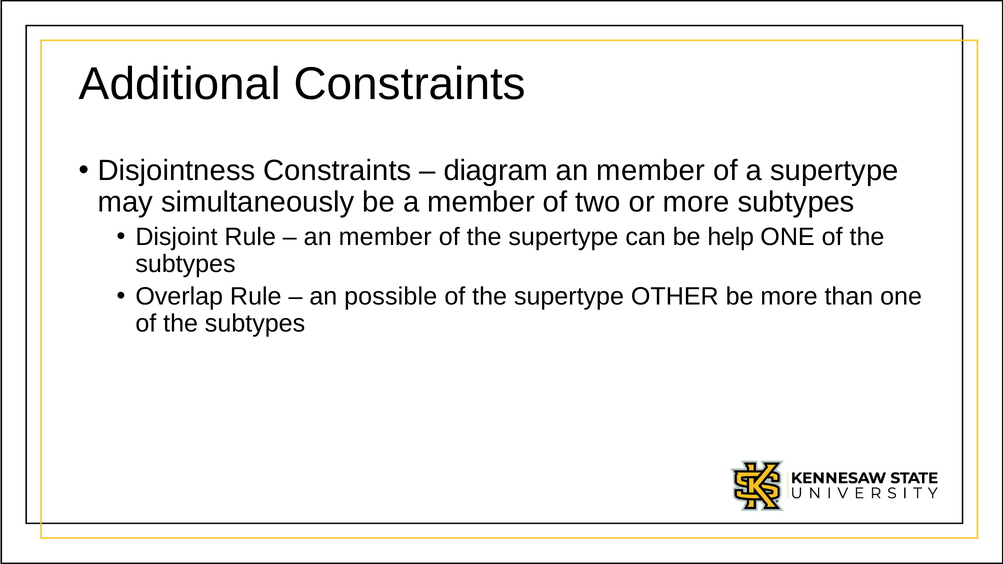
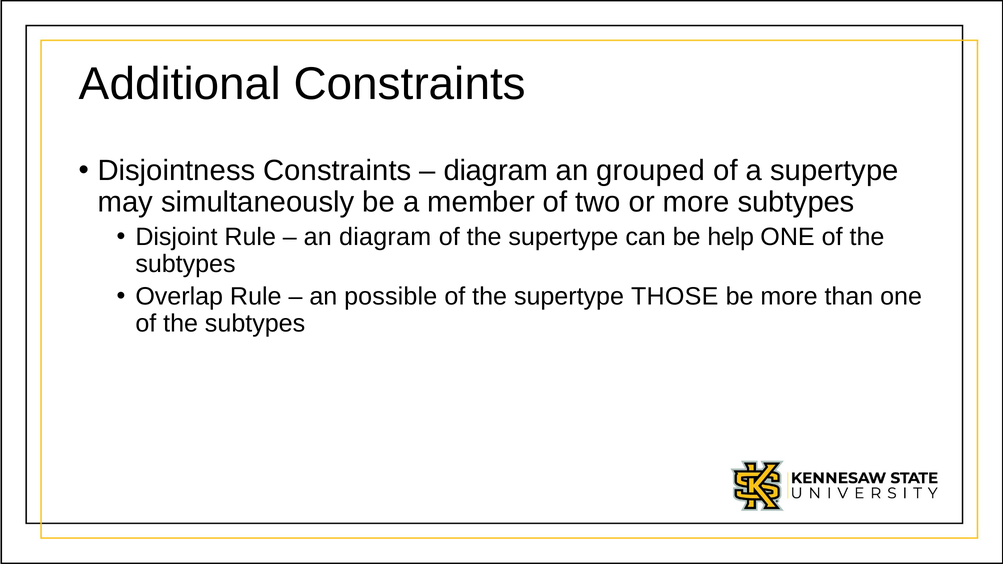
member at (651, 171): member -> grouped
member at (385, 237): member -> diagram
OTHER: OTHER -> THOSE
